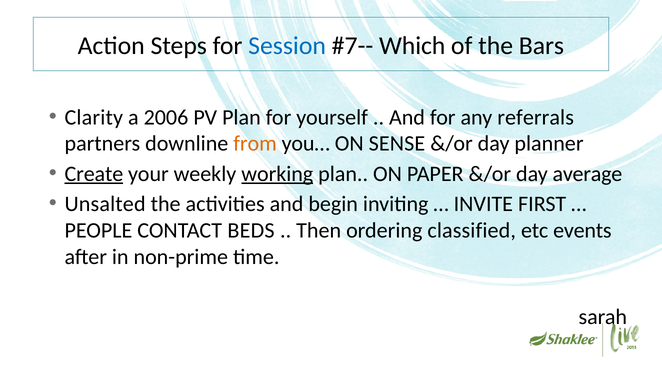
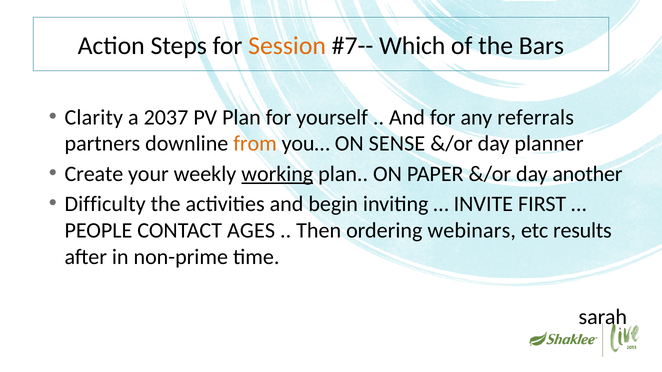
Session colour: blue -> orange
2006: 2006 -> 2037
Create underline: present -> none
average: average -> another
Unsalted: Unsalted -> Difficulty
BEDS: BEDS -> AGES
classified: classified -> webinars
events: events -> results
